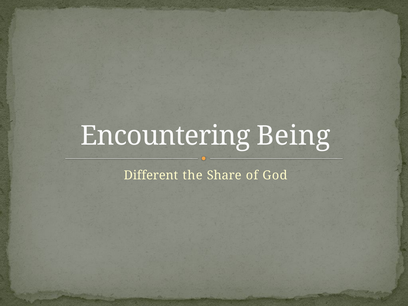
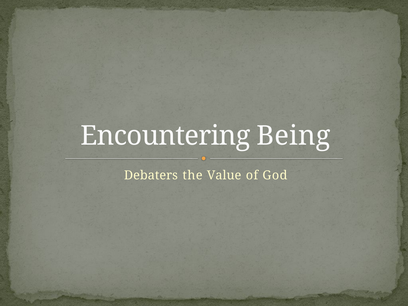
Different: Different -> Debaters
Share: Share -> Value
